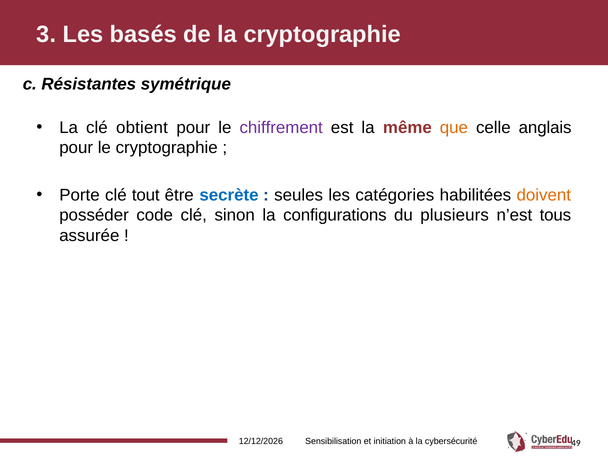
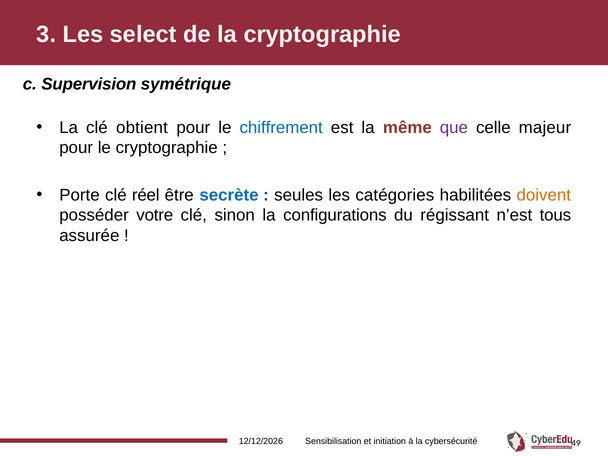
basés: basés -> select
Résistantes: Résistantes -> Supervision
chiffrement colour: purple -> blue
que colour: orange -> purple
anglais: anglais -> majeur
tout: tout -> réel
code: code -> votre
plusieurs: plusieurs -> régissant
